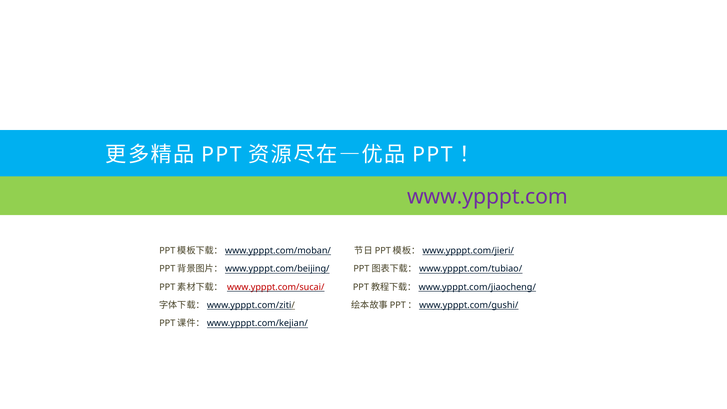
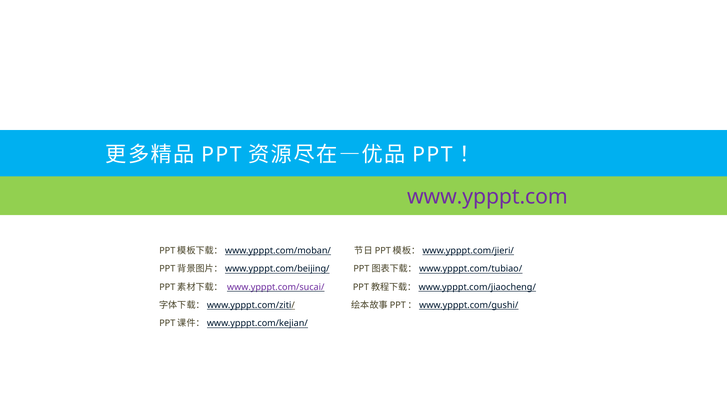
www.ypppt.com/sucai/ colour: red -> purple
